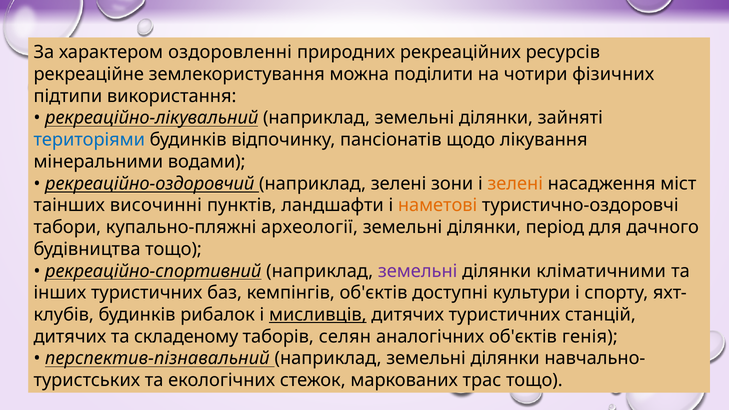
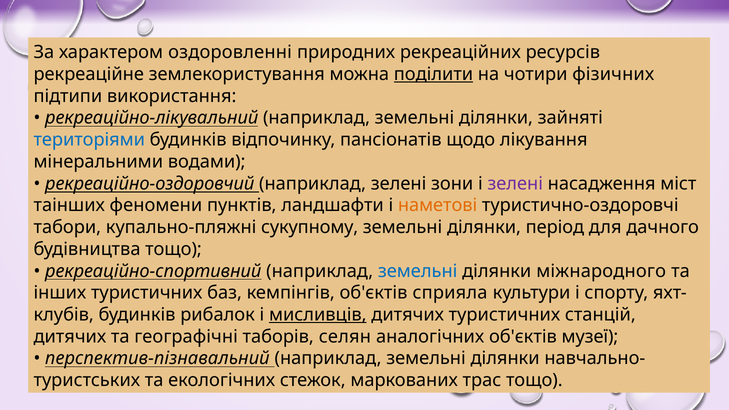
поділити underline: none -> present
зелені at (515, 184) colour: orange -> purple
височинні: височинні -> феномени
археології: археології -> сукупному
земельні at (418, 271) colour: purple -> blue
кліматичними: кліматичними -> міжнародного
доступні: доступні -> сприяла
складеному: складеному -> географічні
генія: генія -> музеї
